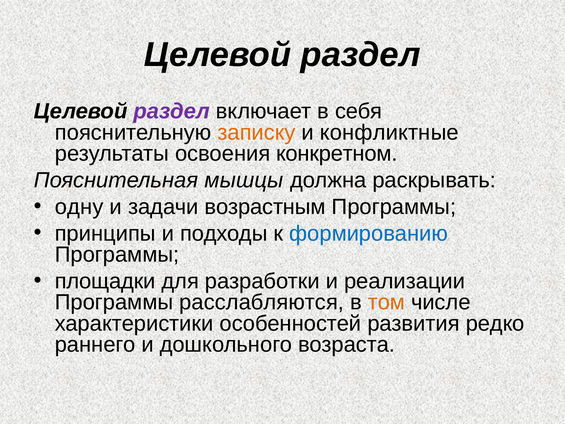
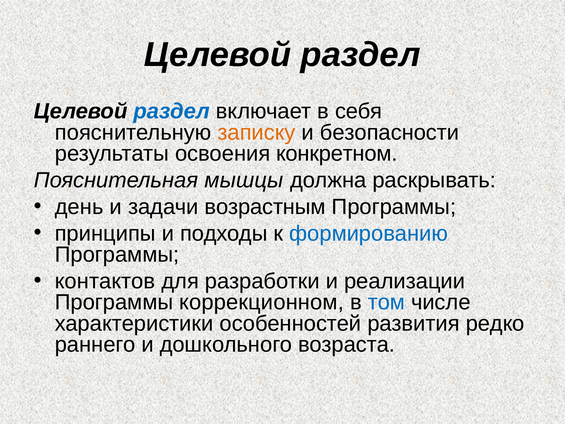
раздел at (172, 111) colour: purple -> blue
конфликтные: конфликтные -> безопасности
одну: одну -> день
площадки: площадки -> контактов
расслабляются: расслабляются -> коррекционном
том colour: orange -> blue
